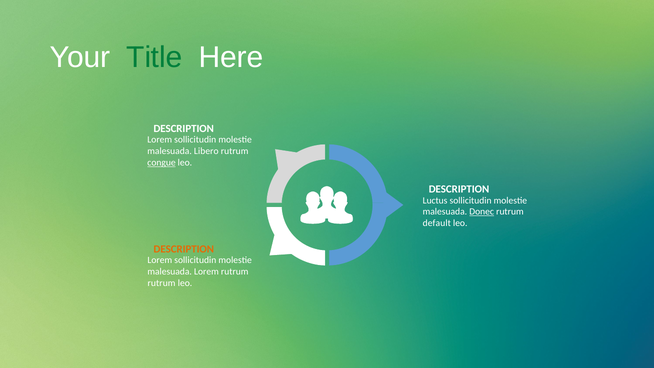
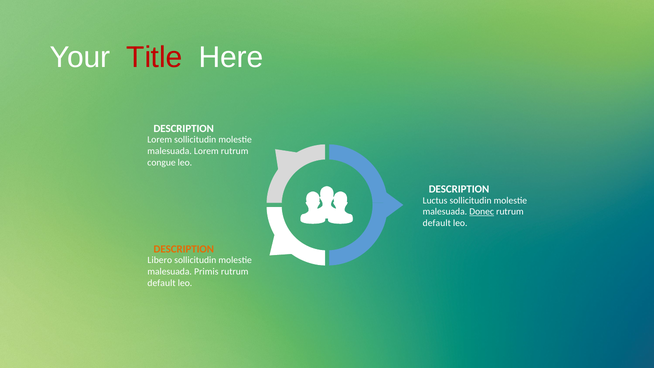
Title colour: green -> red
malesuada Libero: Libero -> Lorem
congue underline: present -> none
Lorem at (160, 260): Lorem -> Libero
malesuada Lorem: Lorem -> Primis
rutrum at (162, 283): rutrum -> default
